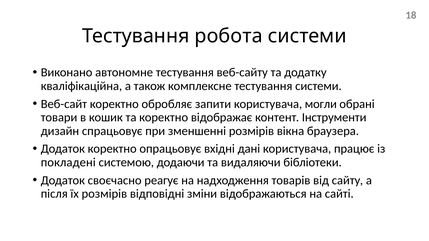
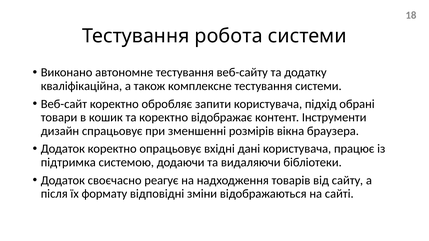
могли: могли -> підхід
покладені: покладені -> підтримка
їх розмірів: розмірів -> формату
